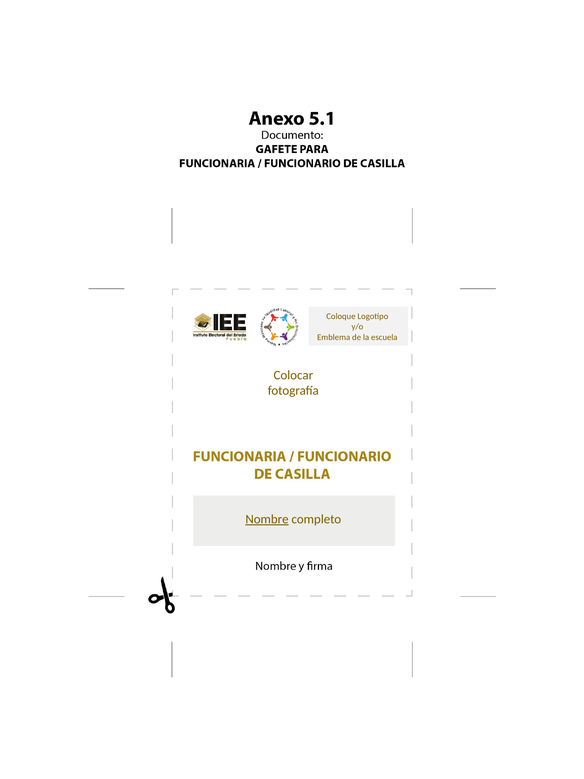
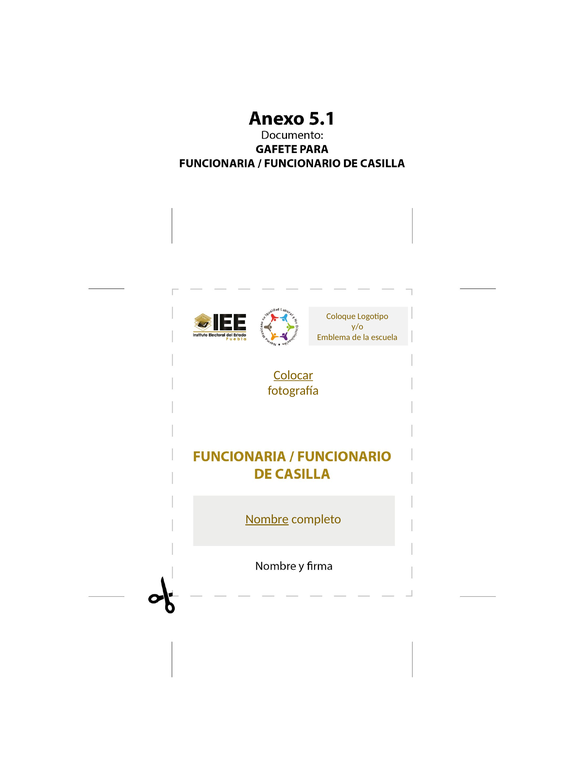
Colocar underline: none -> present
